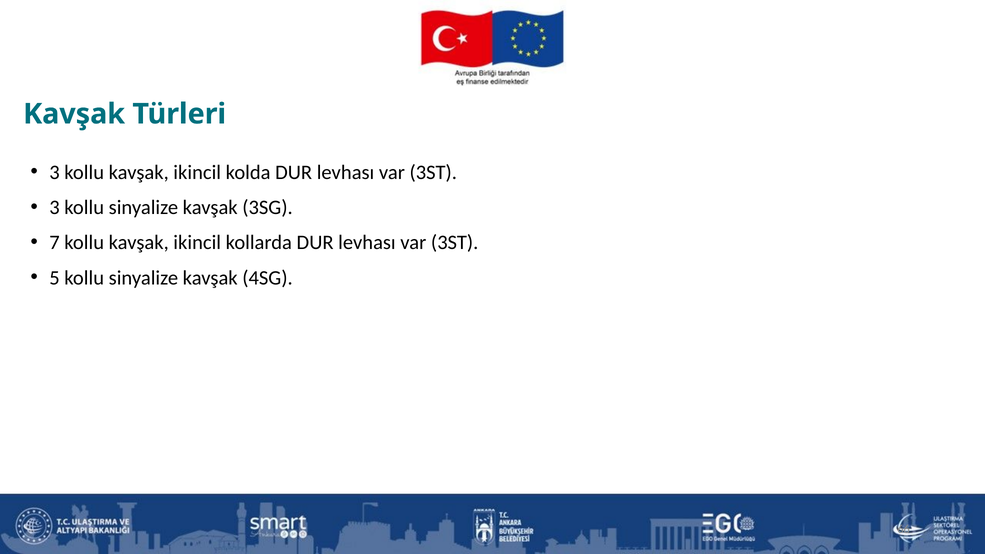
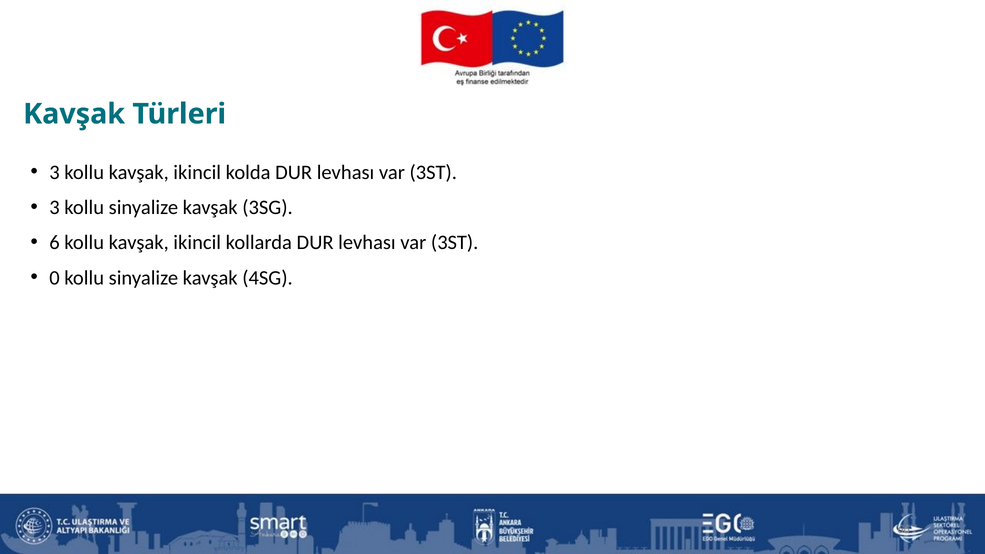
7: 7 -> 6
5: 5 -> 0
